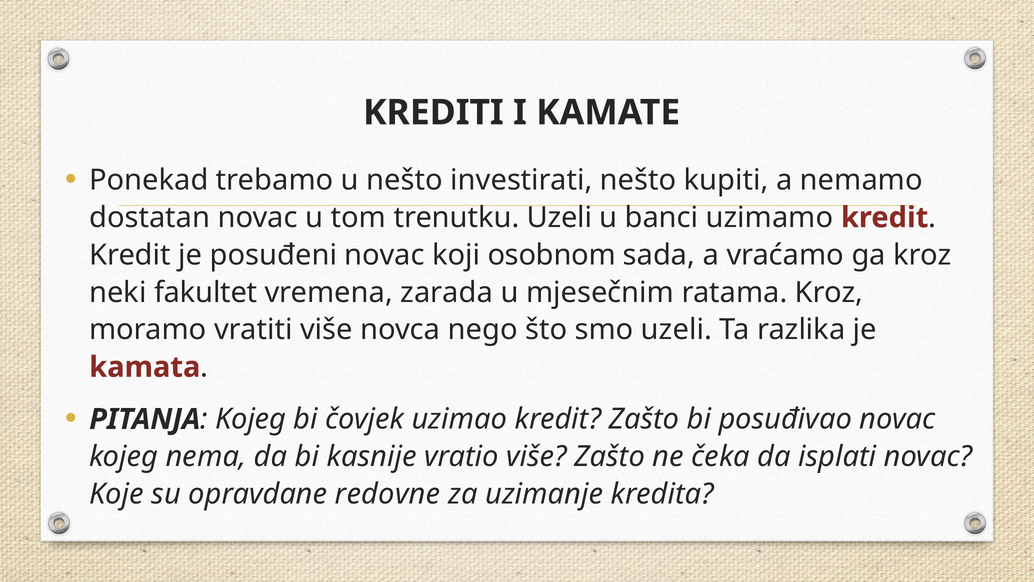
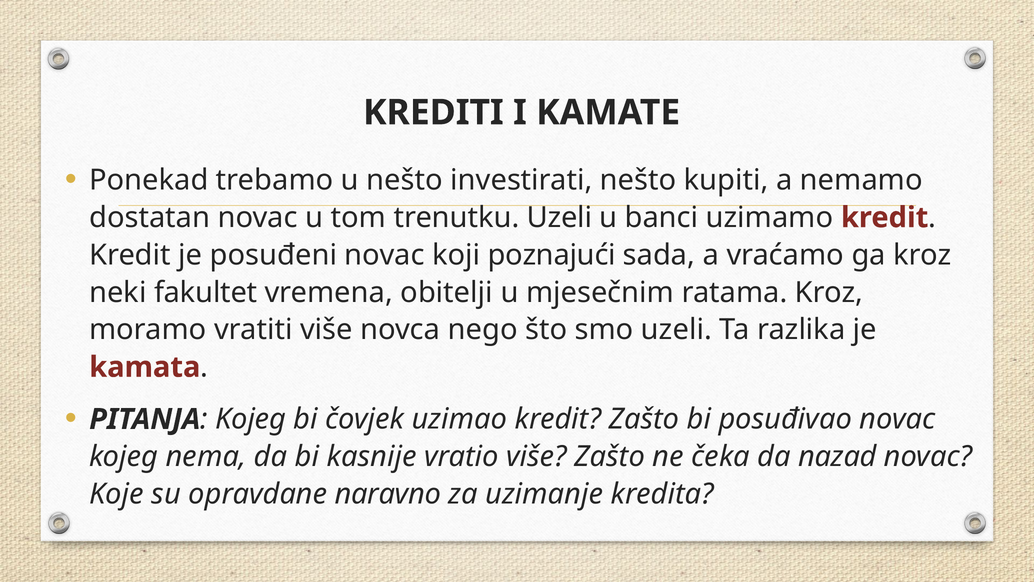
osobnom: osobnom -> poznajući
zarada: zarada -> obitelji
isplati: isplati -> nazad
redovne: redovne -> naravno
